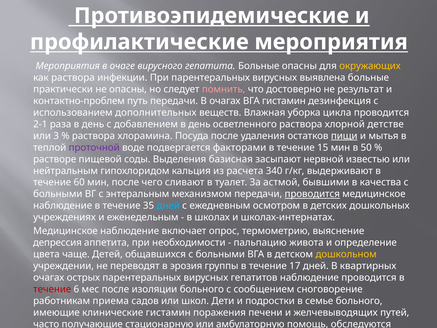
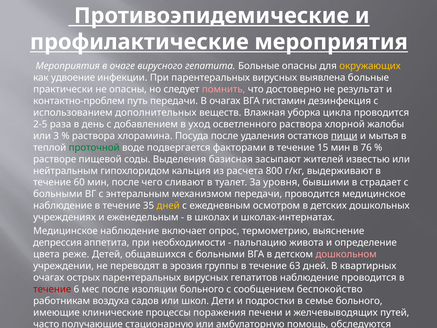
как раствора: раствора -> удвоение
2-1: 2-1 -> 2-5
добавлением в день: день -> уход
детстве: детстве -> жалобы
проточной colour: purple -> green
50: 50 -> 76
нервной: нервной -> жителей
340: 340 -> 800
астмой: астмой -> уровня
качества: качества -> страдает
проводится at (312, 194) underline: present -> none
дней at (168, 206) colour: light blue -> yellow
чаще: чаще -> реже
дошкольном colour: yellow -> pink
17: 17 -> 63
сноговорение: сноговорение -> беспокойство
приема: приема -> воздуха
клинические гистамин: гистамин -> процессы
